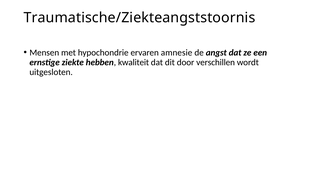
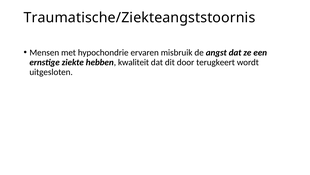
amnesie: amnesie -> misbruik
verschillen: verschillen -> terugkeert
